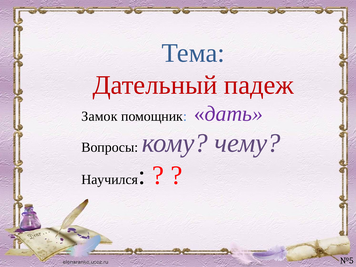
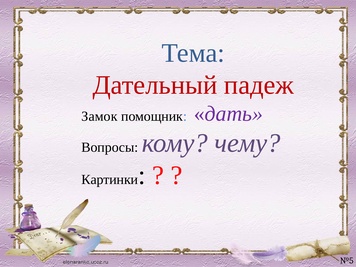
Научился: Научился -> Картинки
